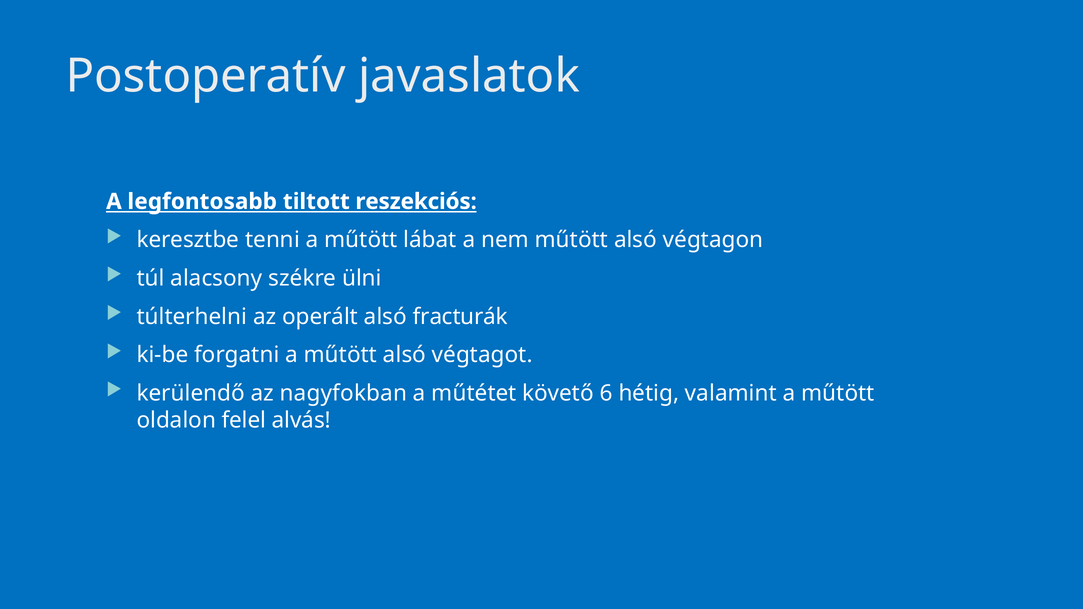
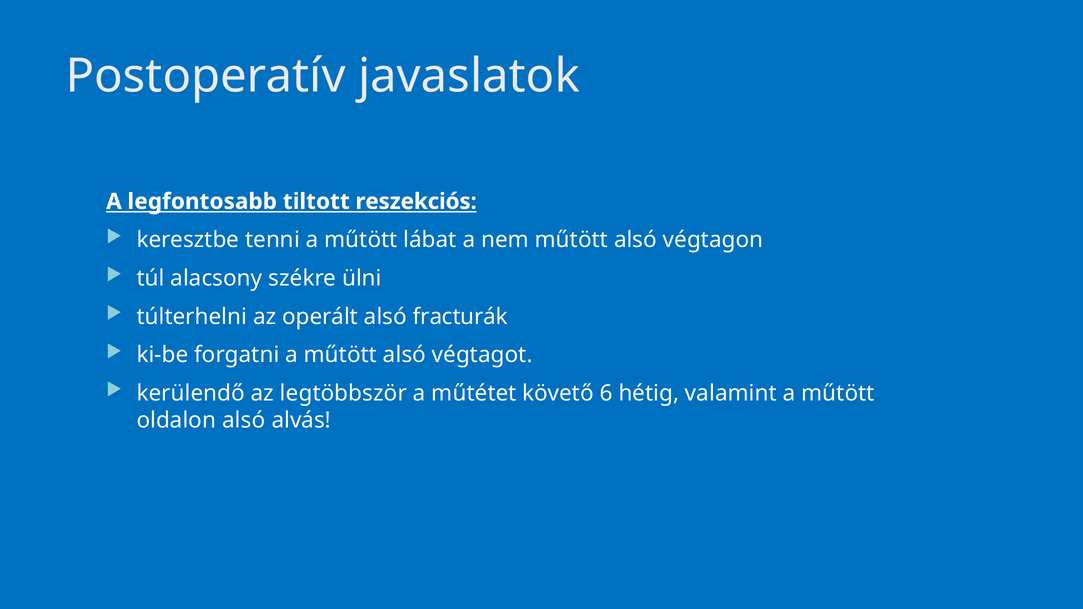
nagyfokban: nagyfokban -> legtöbbször
oldalon felel: felel -> alsó
